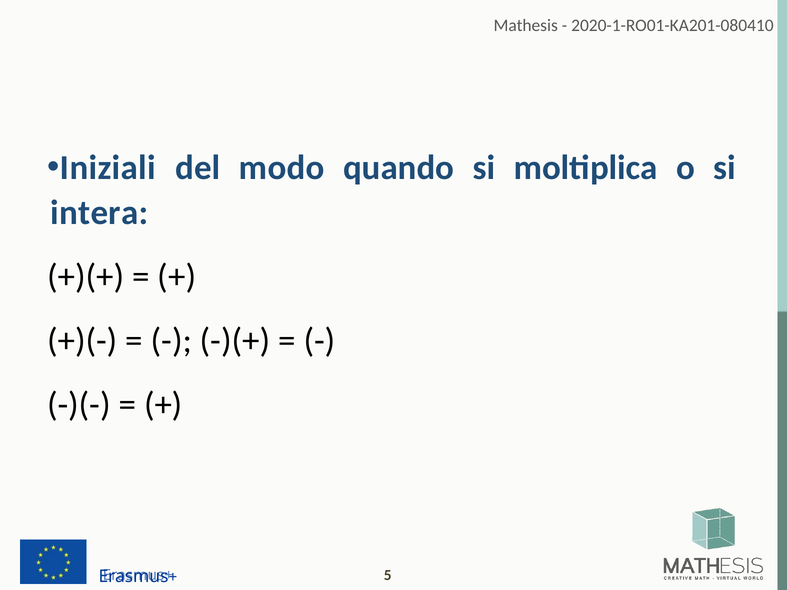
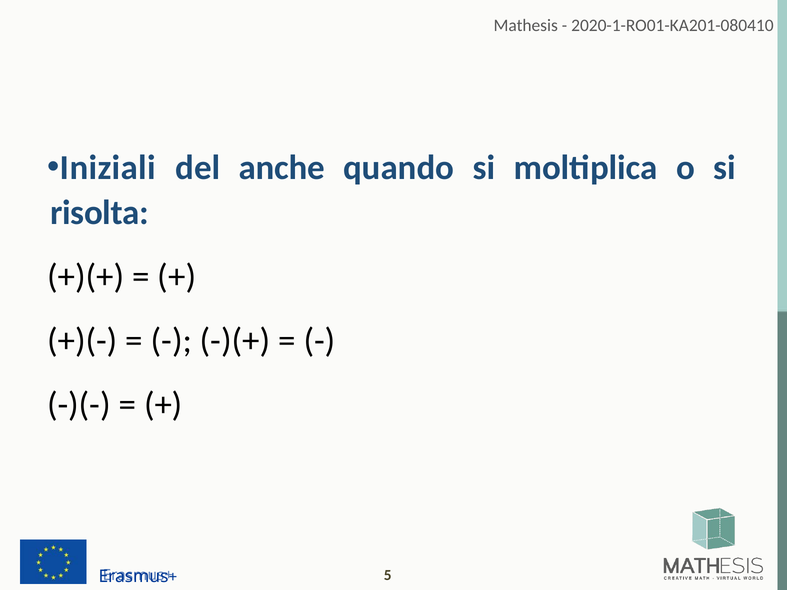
modo: modo -> anche
intera: intera -> risolta
